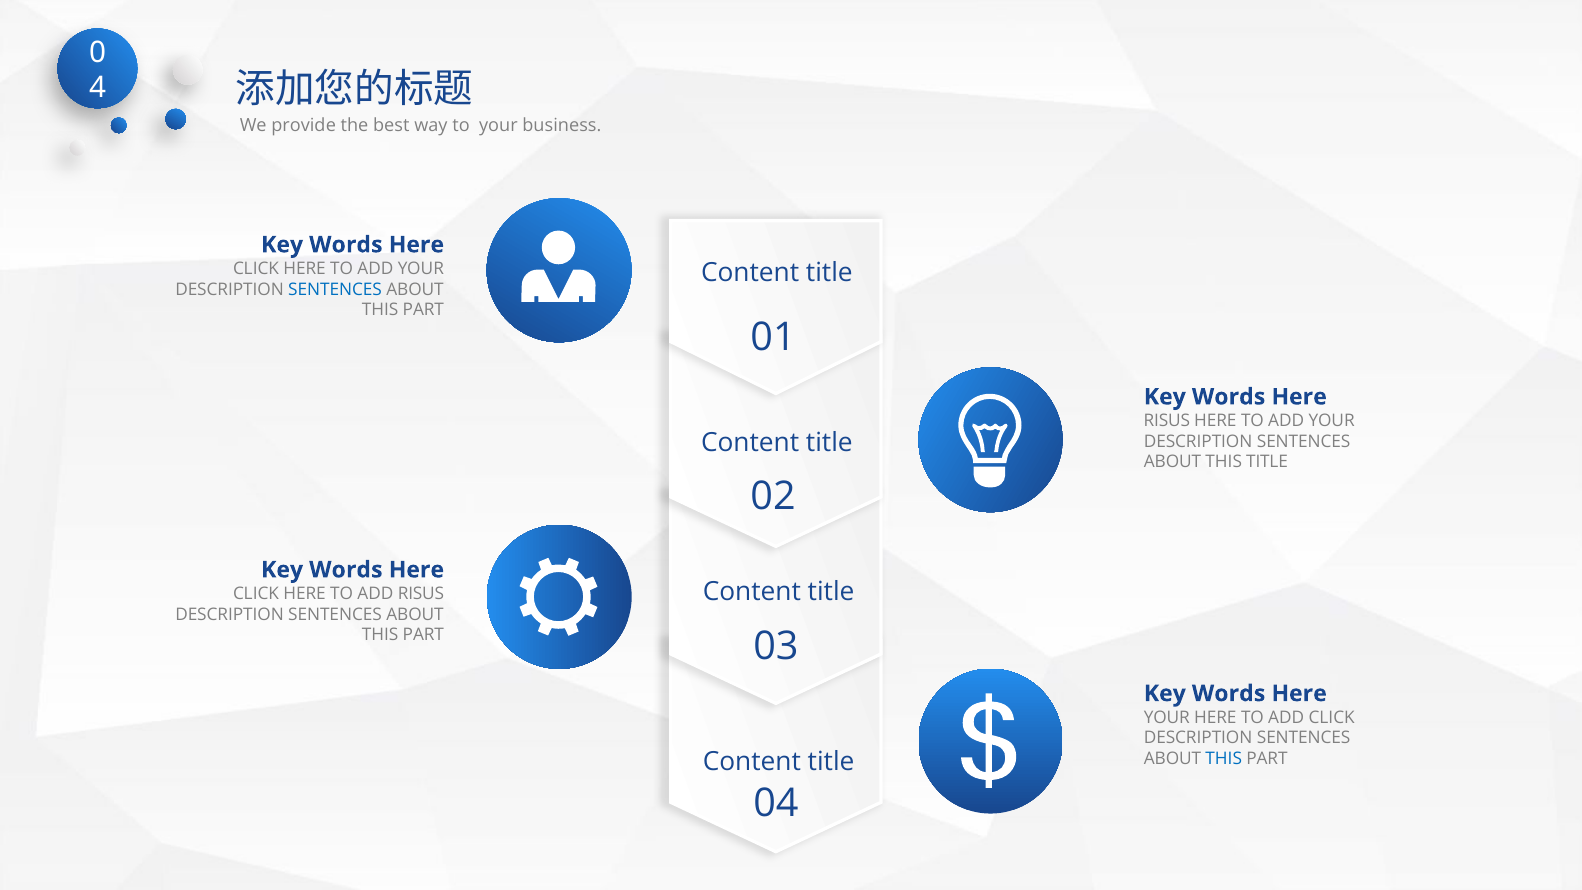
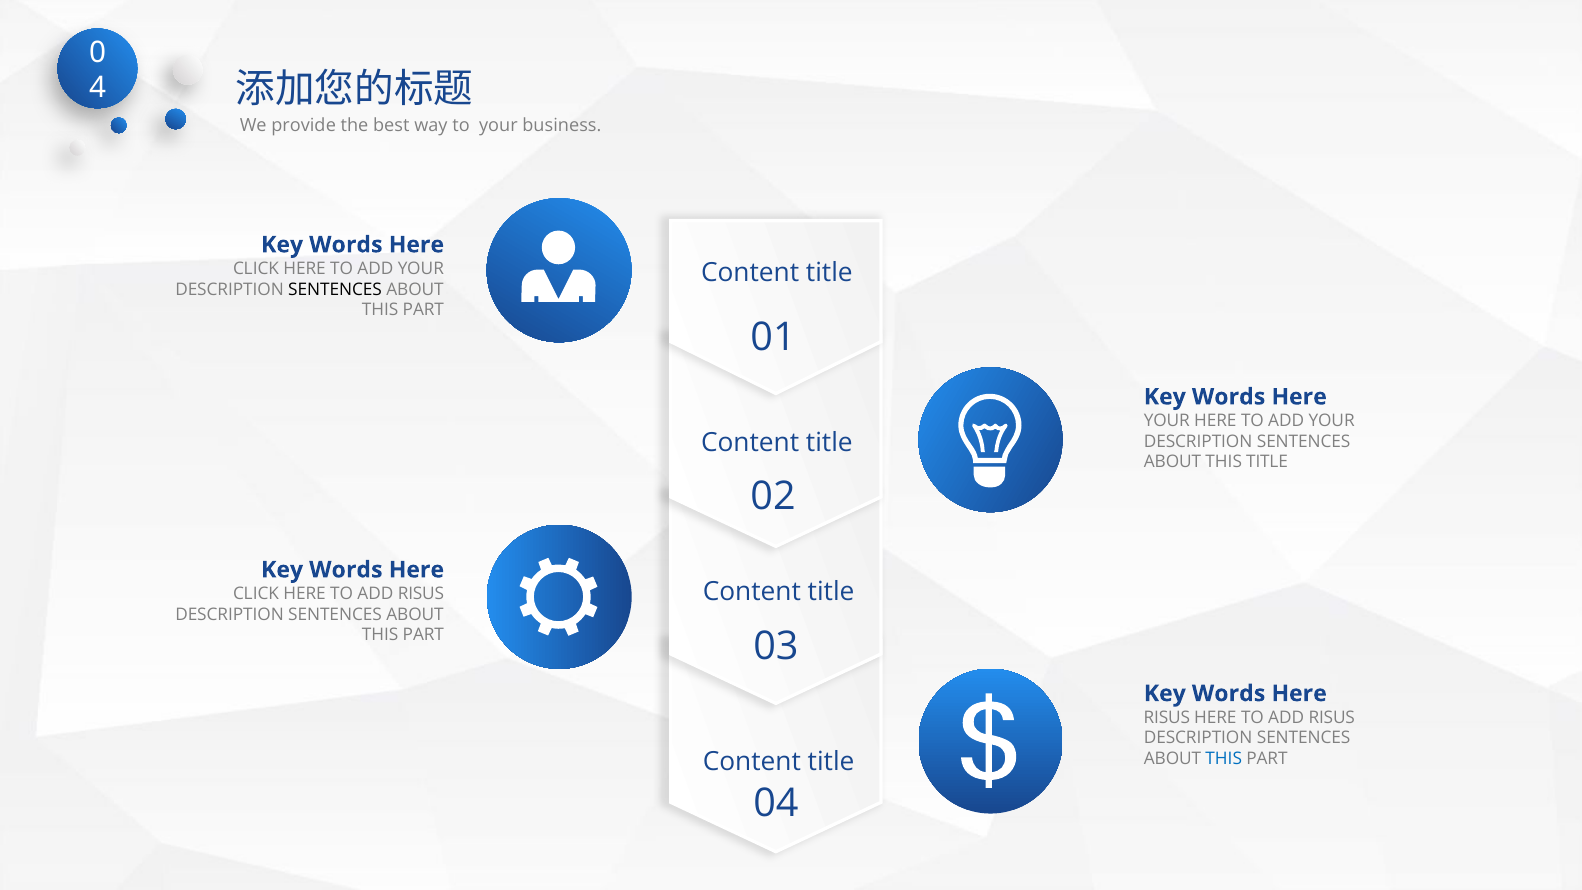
SENTENCES at (335, 289) colour: blue -> black
RISUS at (1167, 421): RISUS -> YOUR
YOUR at (1167, 717): YOUR -> RISUS
CLICK at (1332, 717): CLICK -> RISUS
